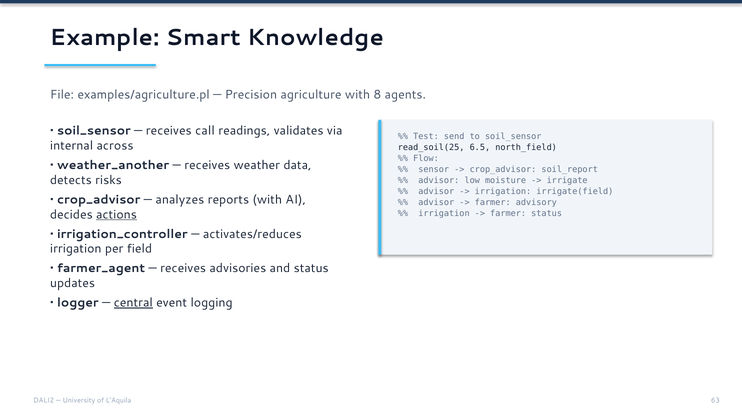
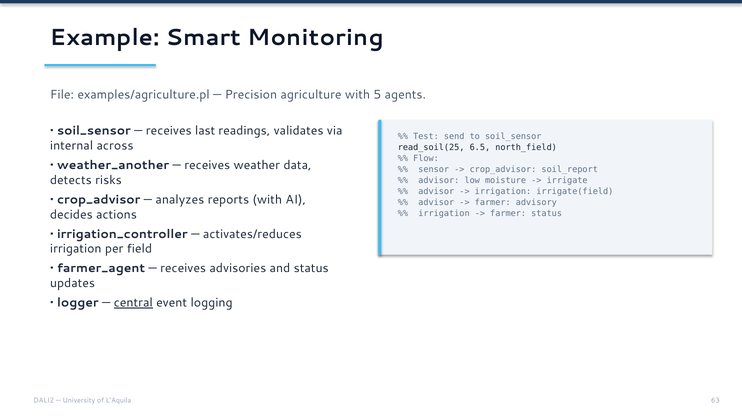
Knowledge: Knowledge -> Monitoring
8: 8 -> 5
call: call -> last
actions underline: present -> none
